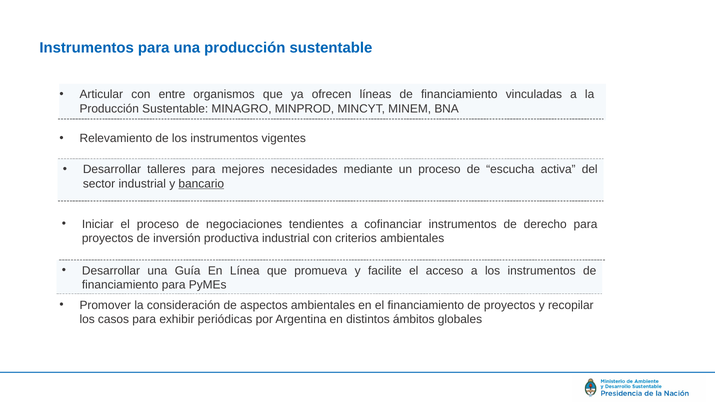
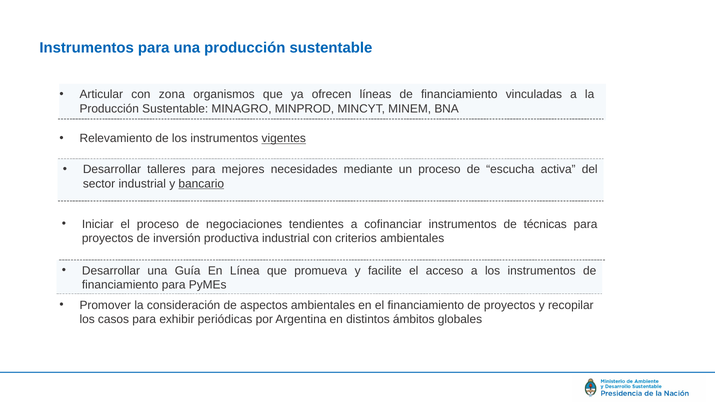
entre: entre -> zona
vigentes underline: none -> present
derecho: derecho -> técnicas
